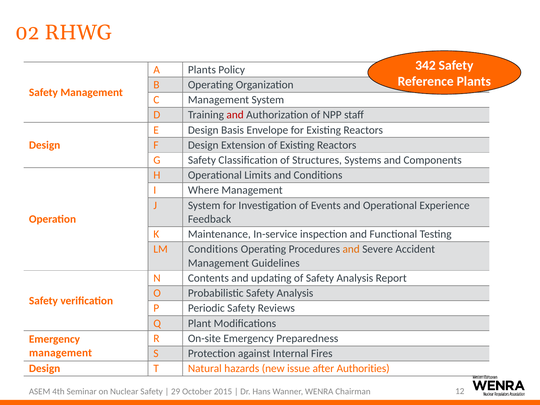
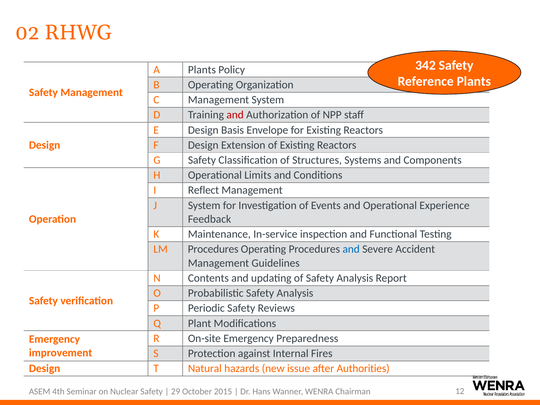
Where: Where -> Reflect
LM Conditions: Conditions -> Procedures
and at (351, 249) colour: orange -> blue
management at (61, 353): management -> improvement
